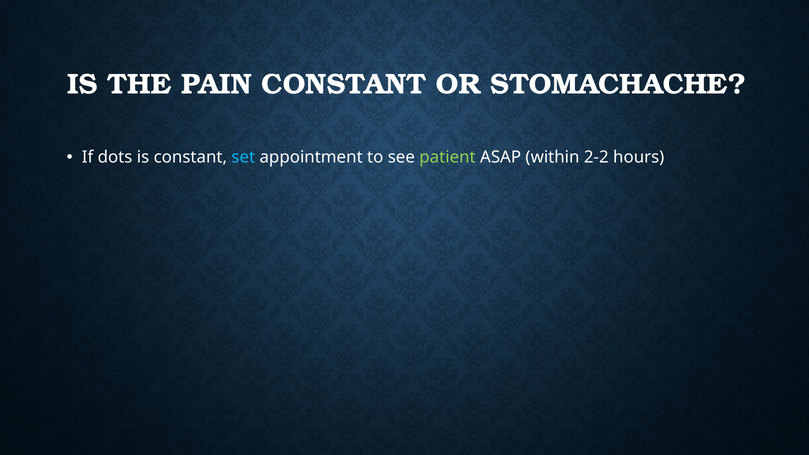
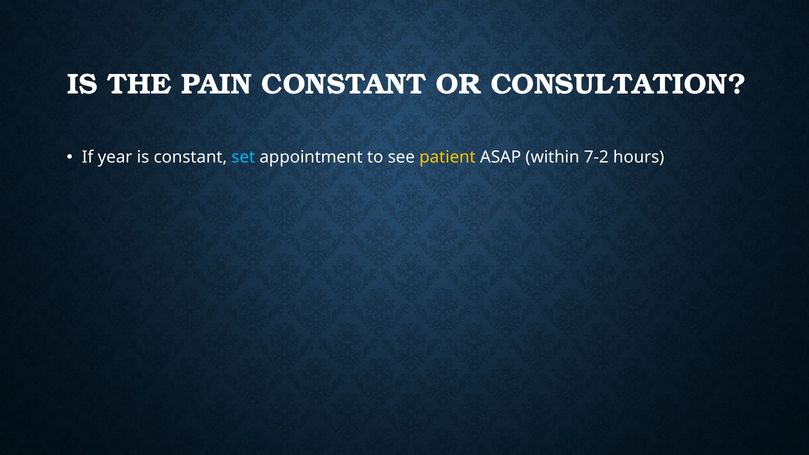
STOMACHACHE: STOMACHACHE -> CONSULTATION
dots: dots -> year
patient colour: light green -> yellow
2-2: 2-2 -> 7-2
